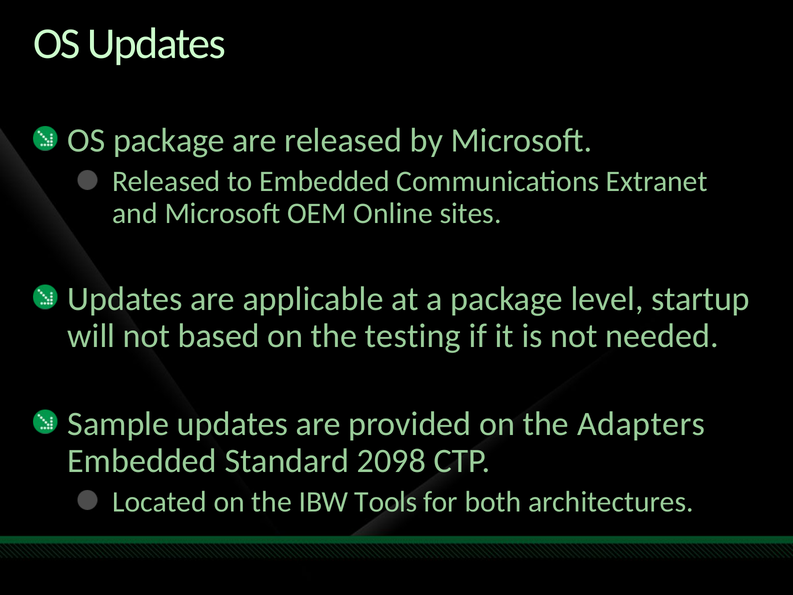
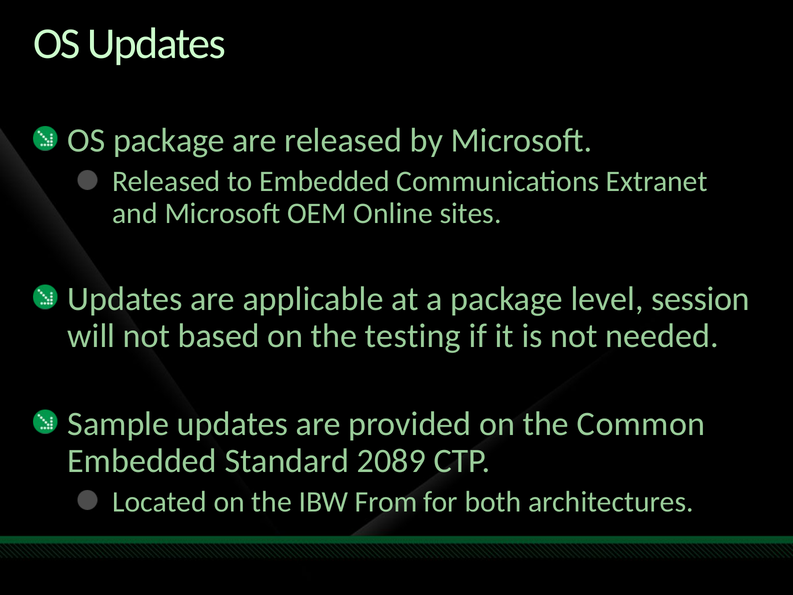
startup: startup -> session
Adapters: Adapters -> Common
2098: 2098 -> 2089
Tools: Tools -> From
